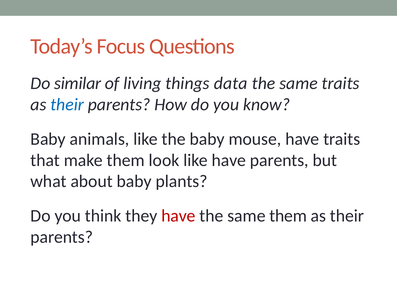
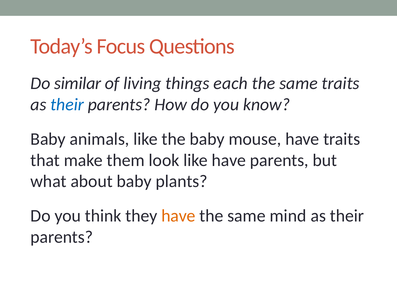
data: data -> each
have at (178, 216) colour: red -> orange
same them: them -> mind
